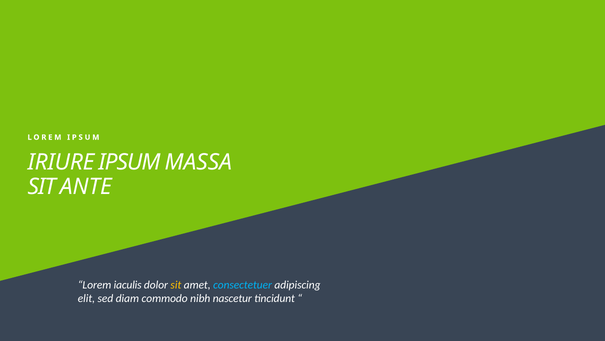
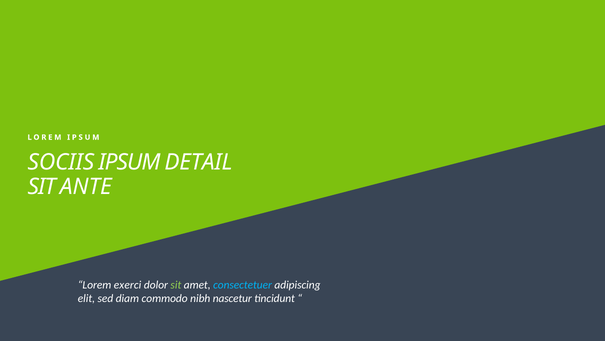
IRIURE: IRIURE -> SOCIIS
MASSA: MASSA -> DETAIL
iaculis: iaculis -> exerci
sit at (176, 284) colour: yellow -> light green
